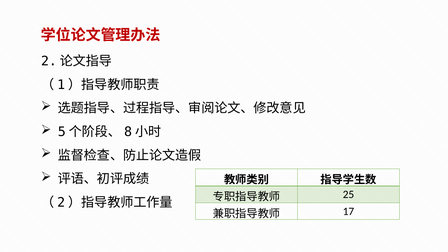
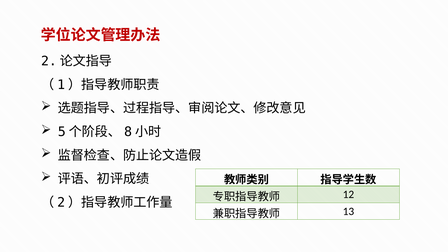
25: 25 -> 12
17: 17 -> 13
